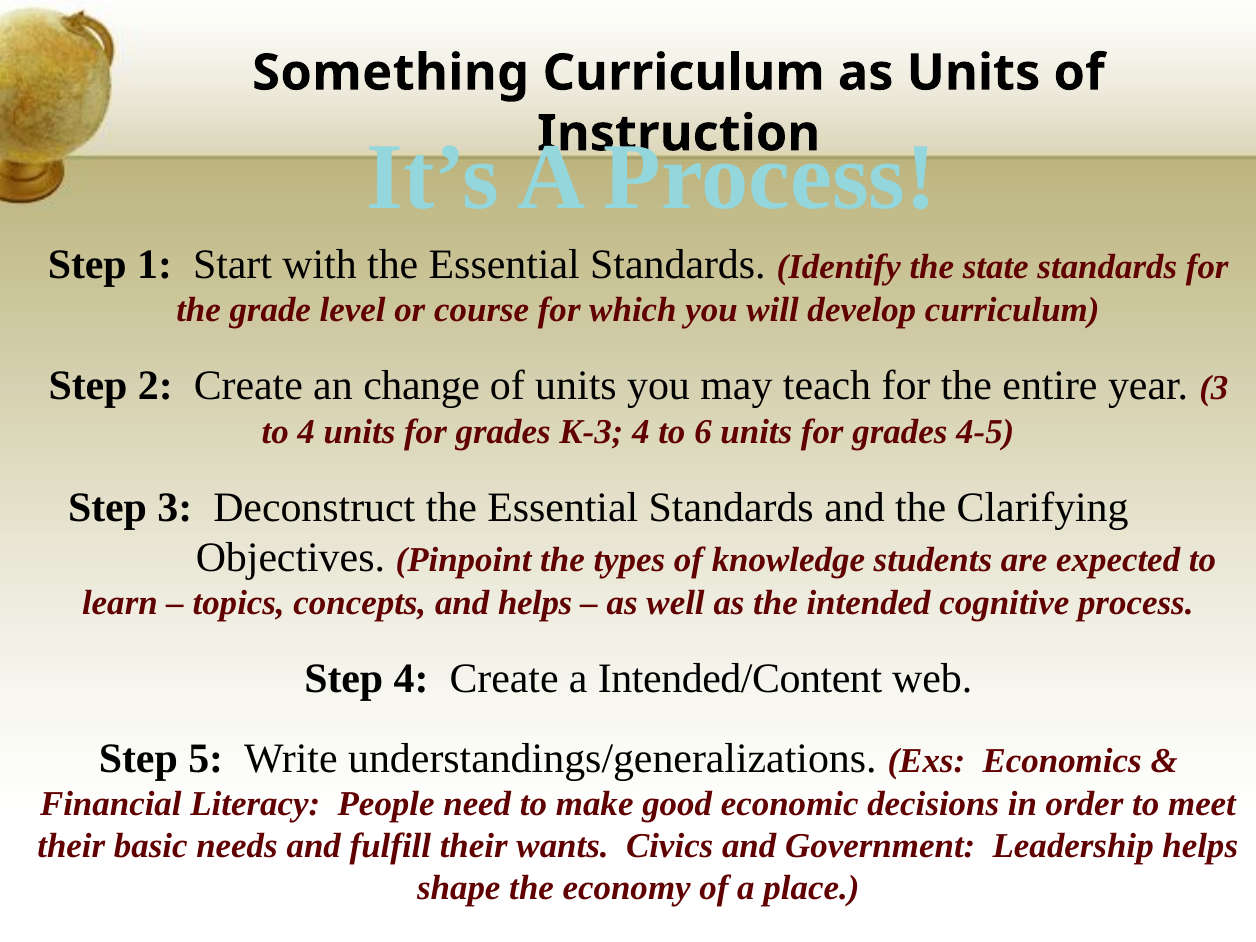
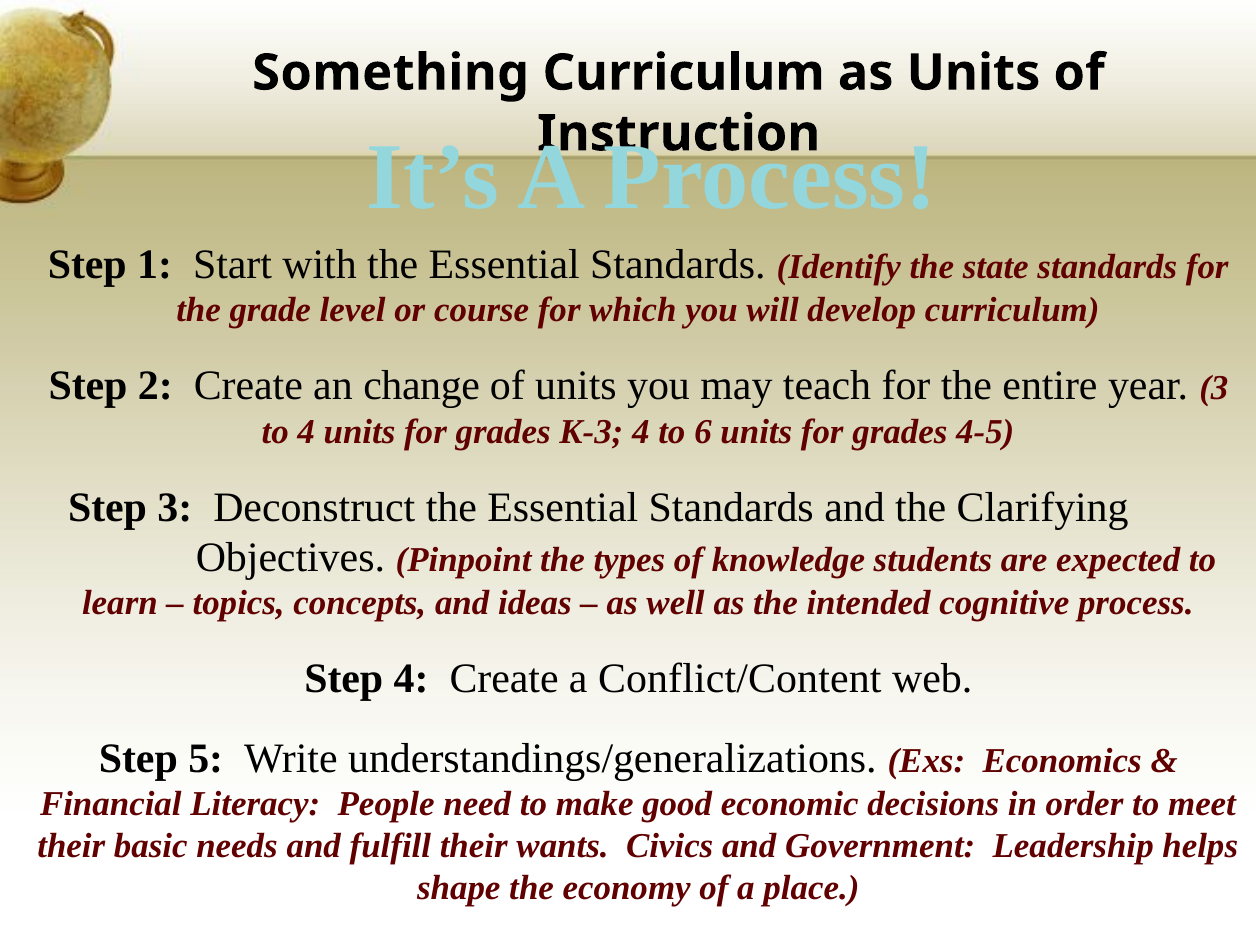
and helps: helps -> ideas
Intended/Content: Intended/Content -> Conflict/Content
